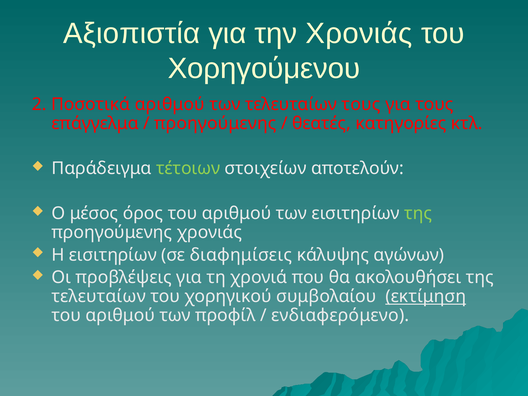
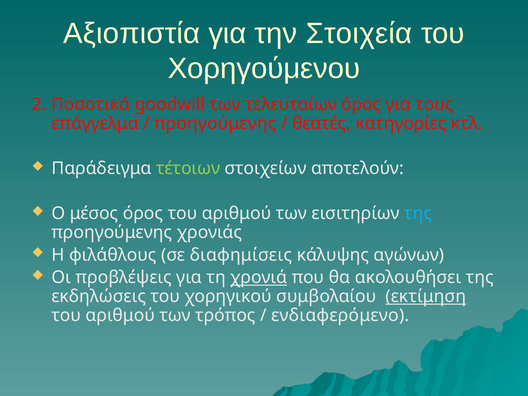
την Χρονιάς: Χρονιάς -> Στοιχεία
Ποσοτικά αριθμού: αριθμού -> goodwill
τελευταίων τους: τους -> όρος
της at (418, 213) colour: light green -> light blue
Η εισιτηρίων: εισιτηρίων -> φιλάθλους
χρονιά underline: none -> present
τελευταίων at (99, 297): τελευταίων -> εκδηλώσεις
προφίλ: προφίλ -> τρόπος
